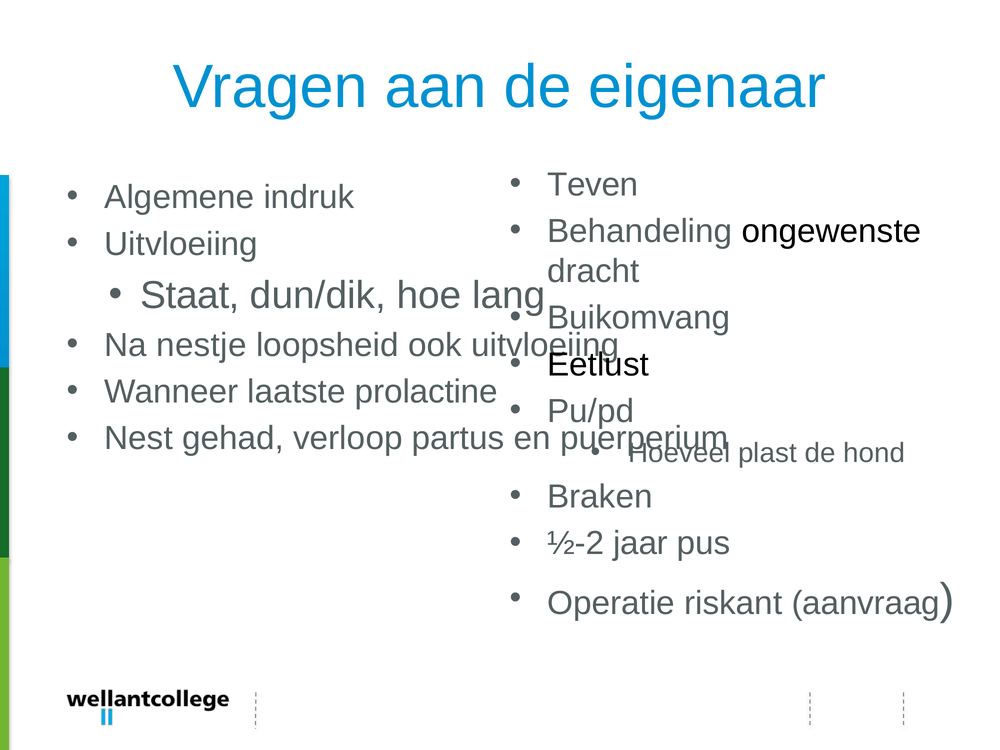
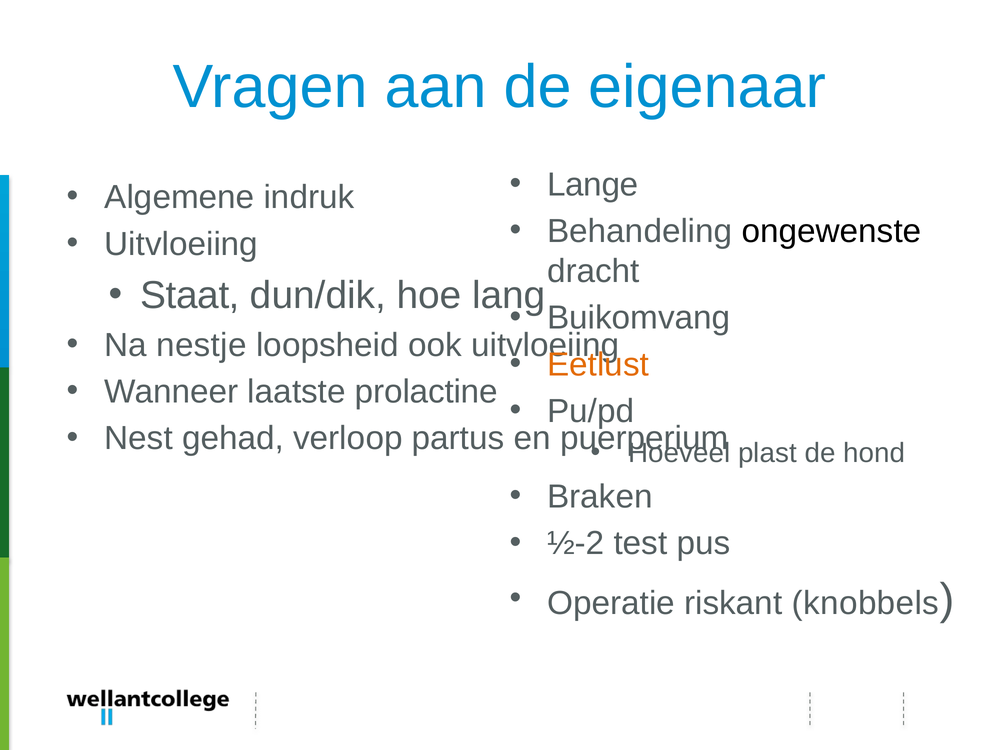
Teven: Teven -> Lange
Eetlust colour: black -> orange
jaar: jaar -> test
aanvraag: aanvraag -> knobbels
